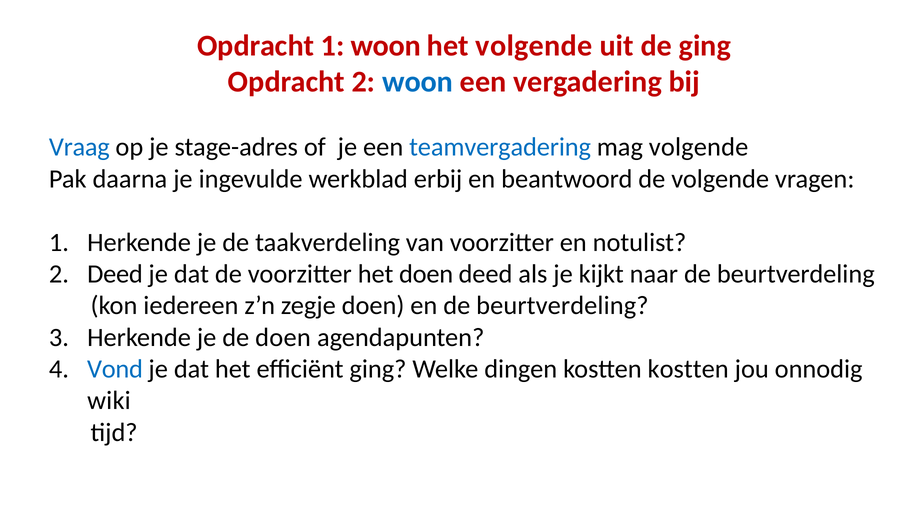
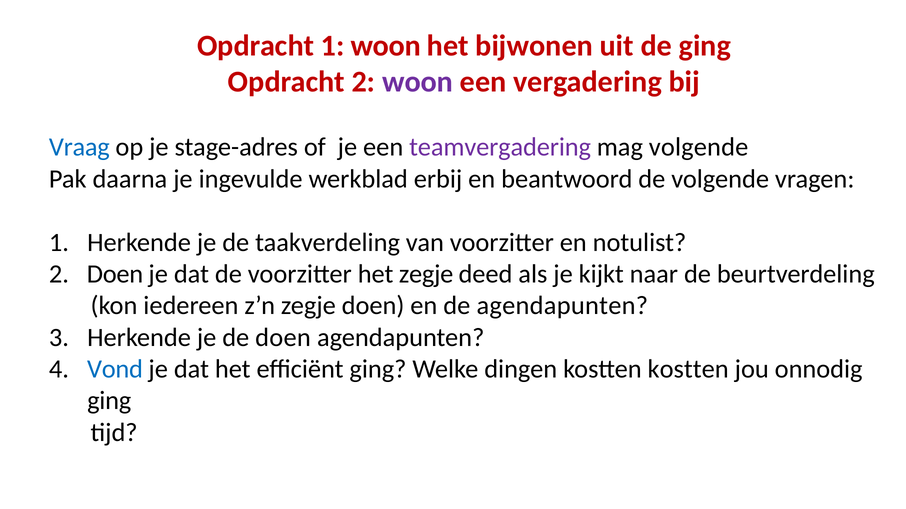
het volgende: volgende -> bijwonen
woon at (418, 82) colour: blue -> purple
teamvergadering colour: blue -> purple
2 Deed: Deed -> Doen
het doen: doen -> zegje
en de beurtverdeling: beurtverdeling -> agendapunten
wiki at (109, 401): wiki -> ging
